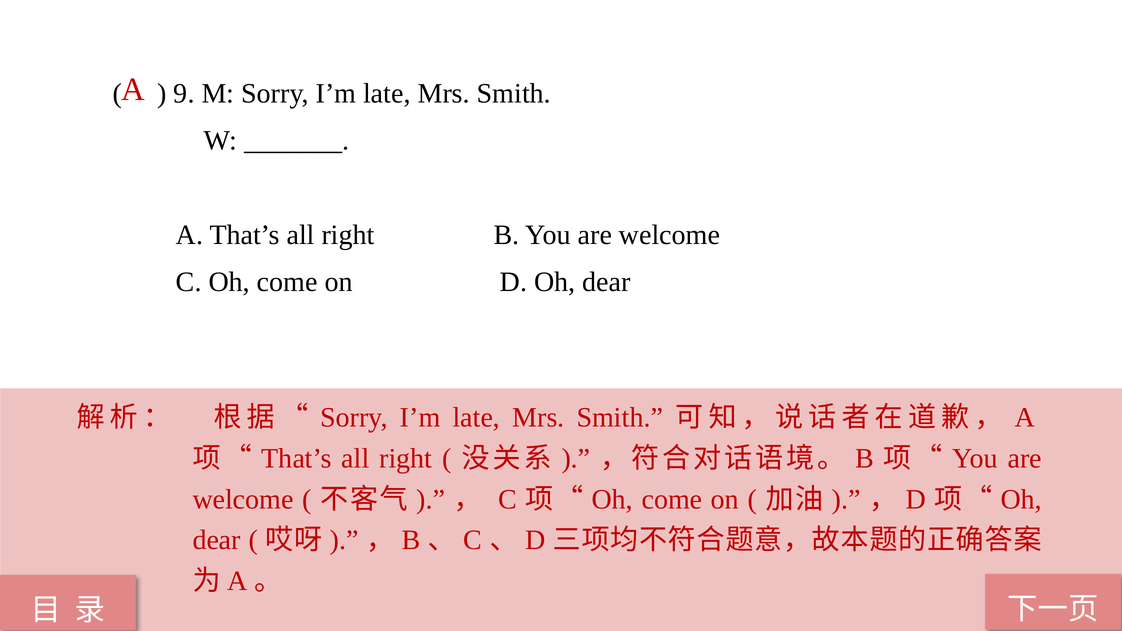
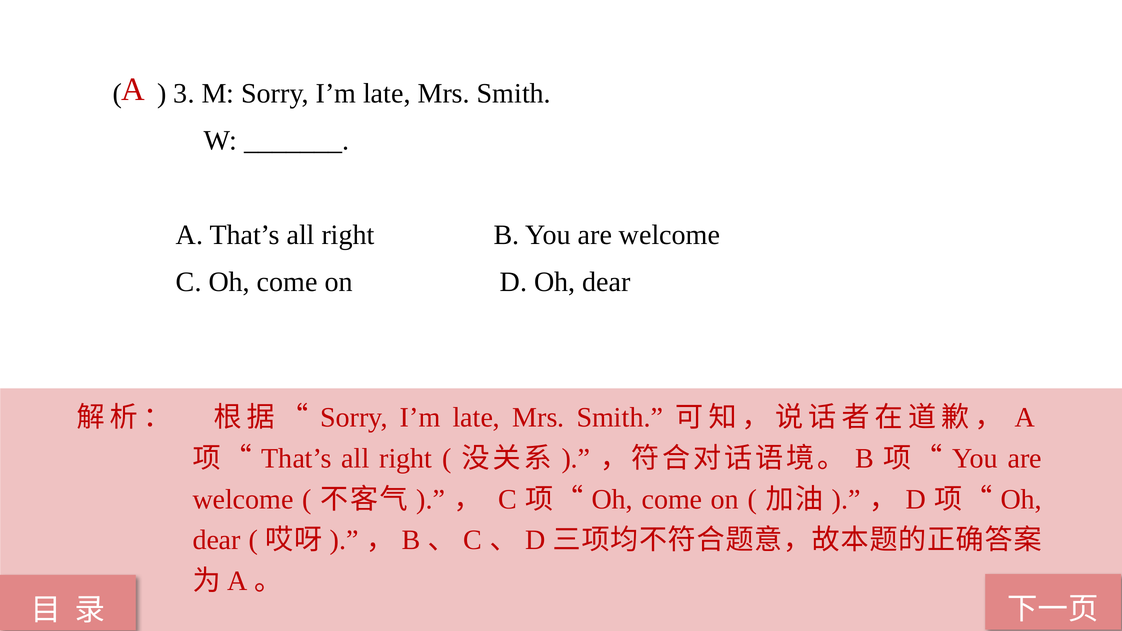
9: 9 -> 3
